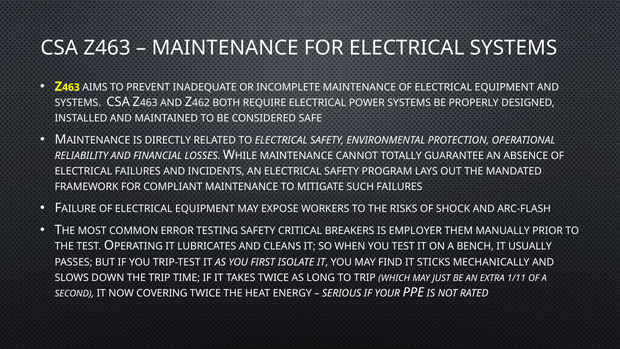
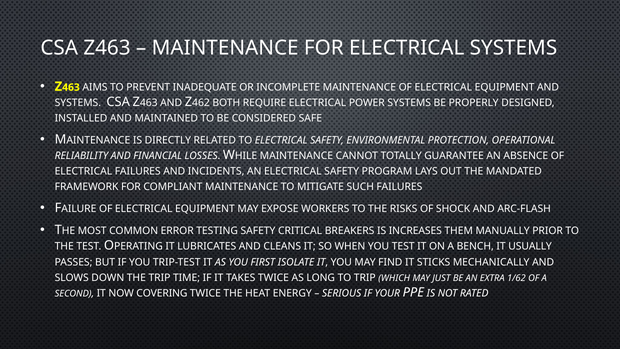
EMPLOYER: EMPLOYER -> INCREASES
1/11: 1/11 -> 1/62
